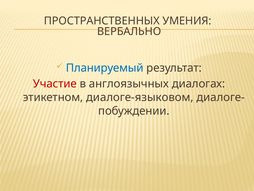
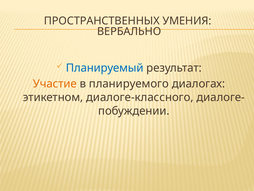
Участие colour: red -> orange
англоязычных: англоязычных -> планируемого
диалоге-языковом: диалоге-языковом -> диалоге-классного
